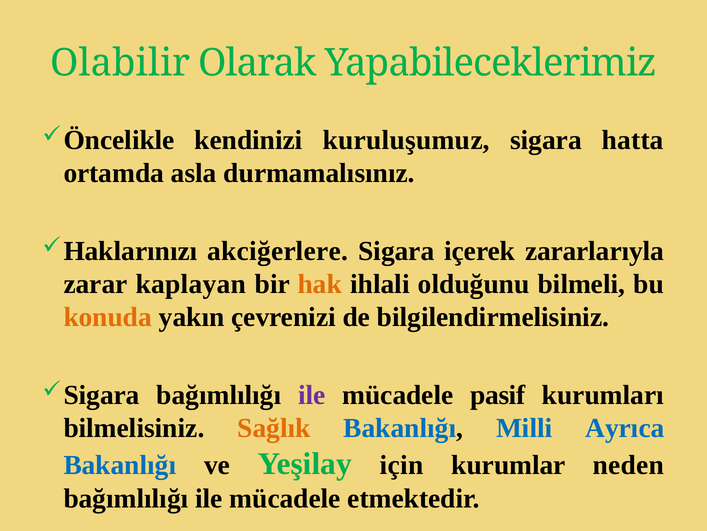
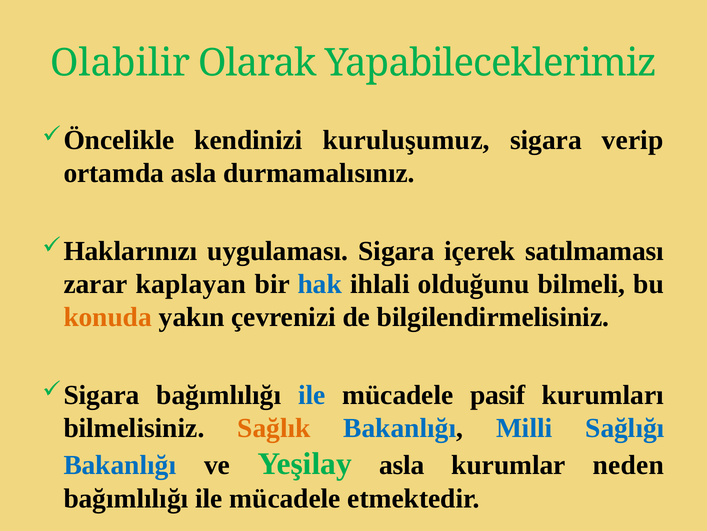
hatta: hatta -> verip
akciğerlere: akciğerlere -> uygulaması
zararlarıyla: zararlarıyla -> satılmaması
hak colour: orange -> blue
ile at (312, 394) colour: purple -> blue
Ayrıca: Ayrıca -> Sağlığı
Yeşilay için: için -> asla
